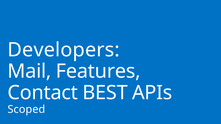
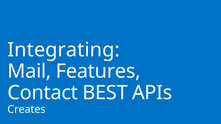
Developers: Developers -> Integrating
Scoped: Scoped -> Creates
